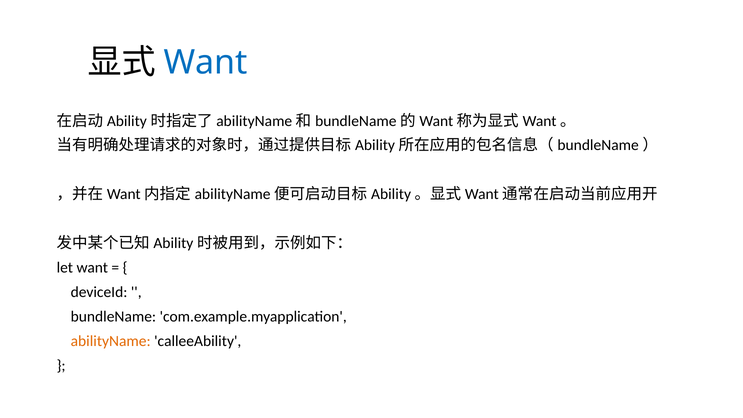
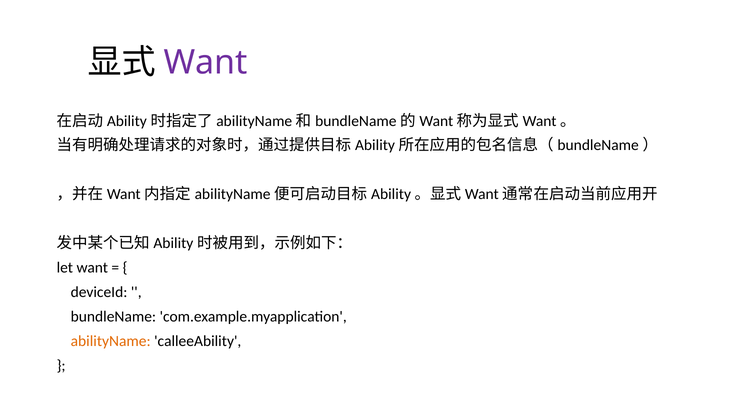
Want at (206, 62) colour: blue -> purple
